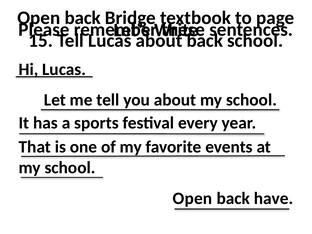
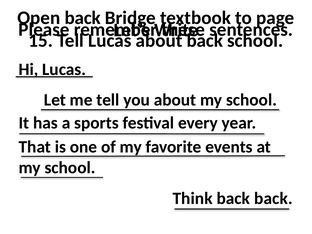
Open at (192, 198): Open -> Think
back have: have -> back
